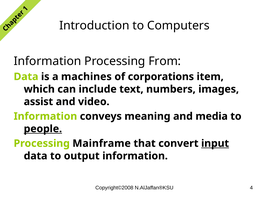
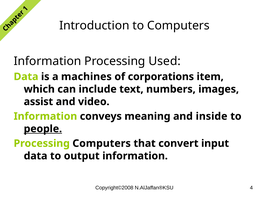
From: From -> Used
media: media -> inside
Processing Mainframe: Mainframe -> Computers
input underline: present -> none
